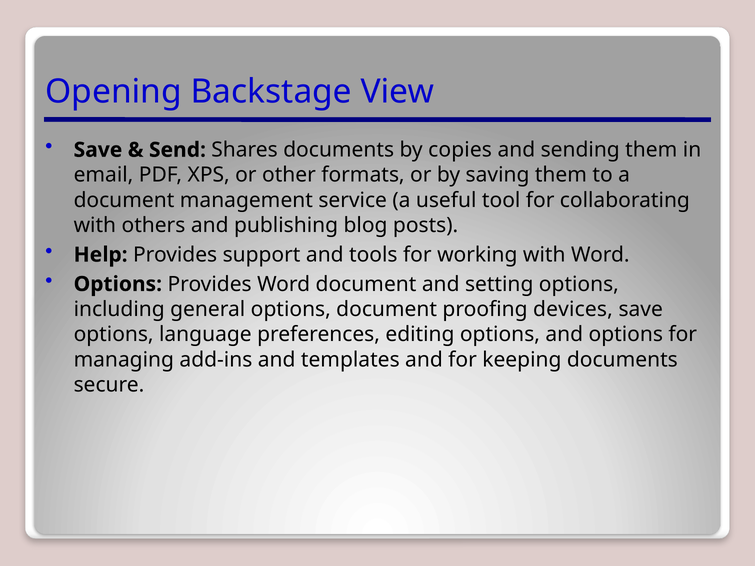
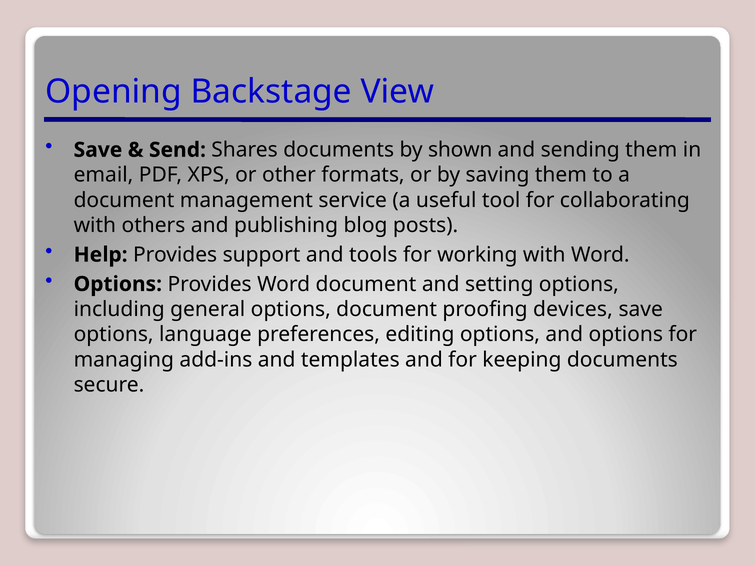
copies: copies -> shown
